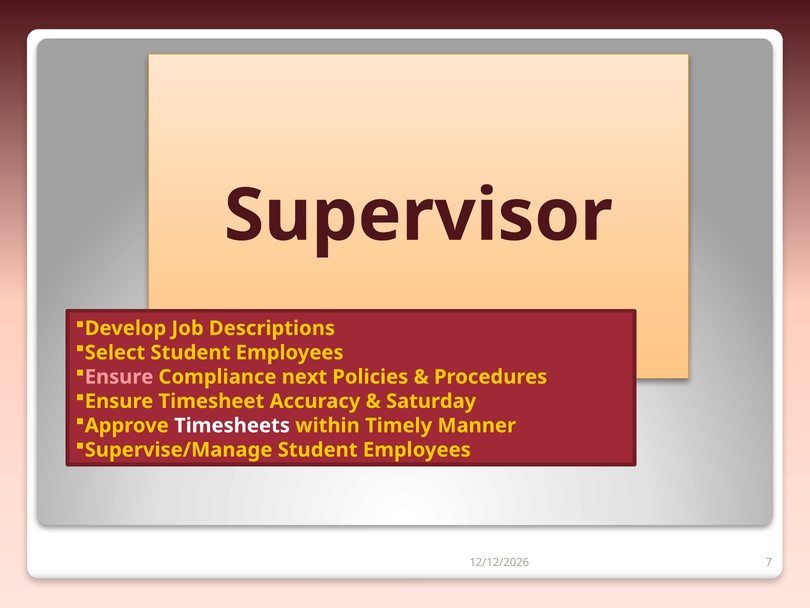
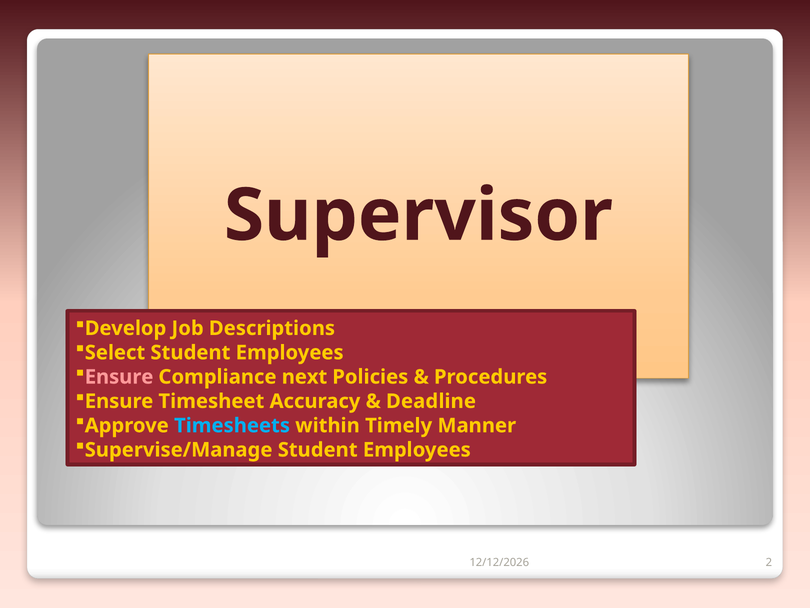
Saturday: Saturday -> Deadline
Timesheets colour: white -> light blue
7: 7 -> 2
